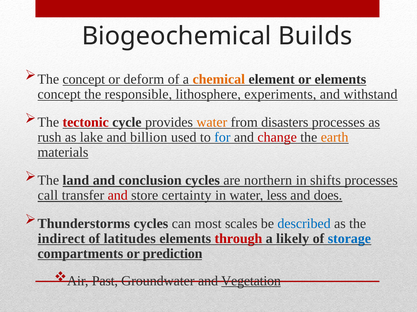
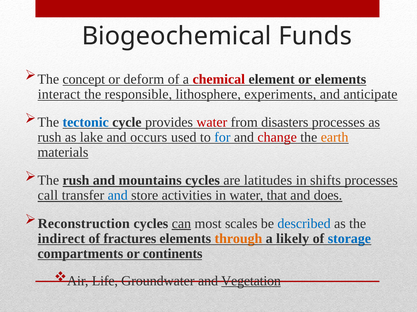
Builds: Builds -> Funds
chemical colour: orange -> red
concept at (59, 94): concept -> interact
withstand: withstand -> anticipate
tectonic colour: red -> blue
water at (212, 123) colour: orange -> red
billion: billion -> occurs
The land: land -> rush
conclusion: conclusion -> mountains
northern: northern -> latitudes
and at (118, 196) colour: red -> blue
certainty: certainty -> activities
less: less -> that
Thunderstorms: Thunderstorms -> Reconstruction
can underline: none -> present
latitudes: latitudes -> fractures
through colour: red -> orange
prediction: prediction -> continents
Past: Past -> Life
